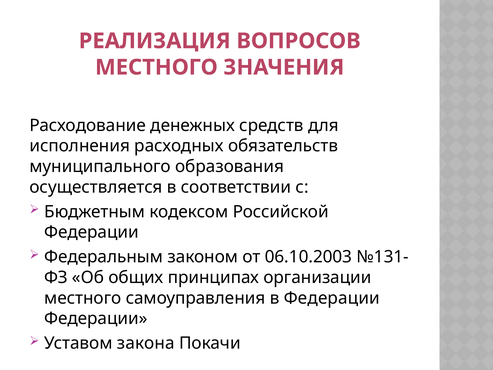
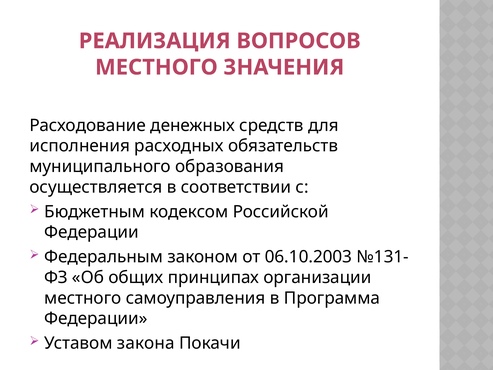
в Федерации: Федерации -> Программа
